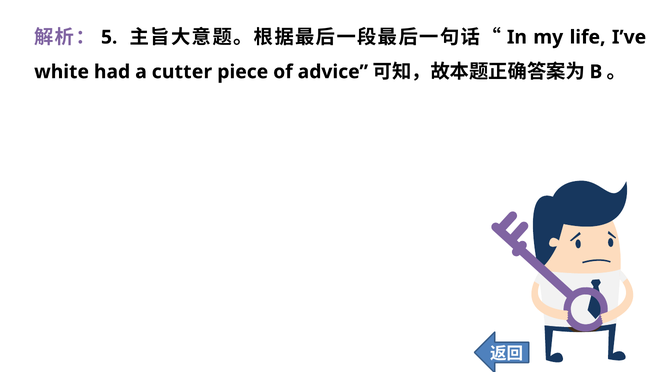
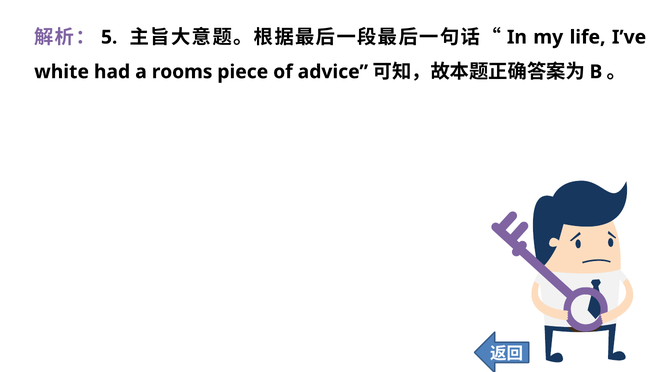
cutter: cutter -> rooms
